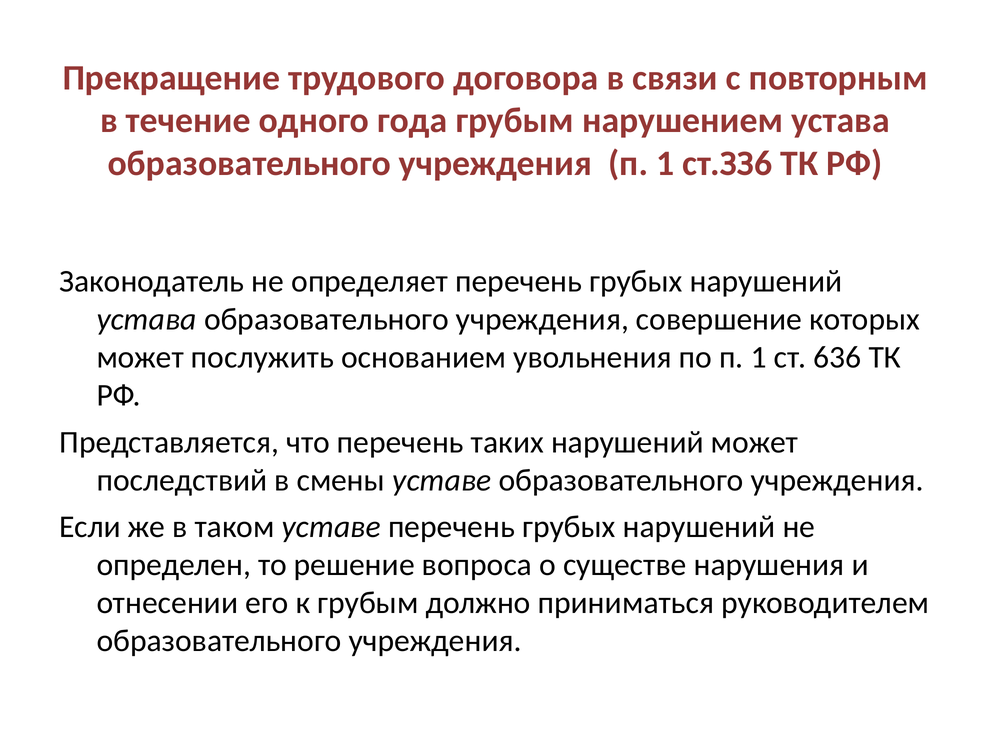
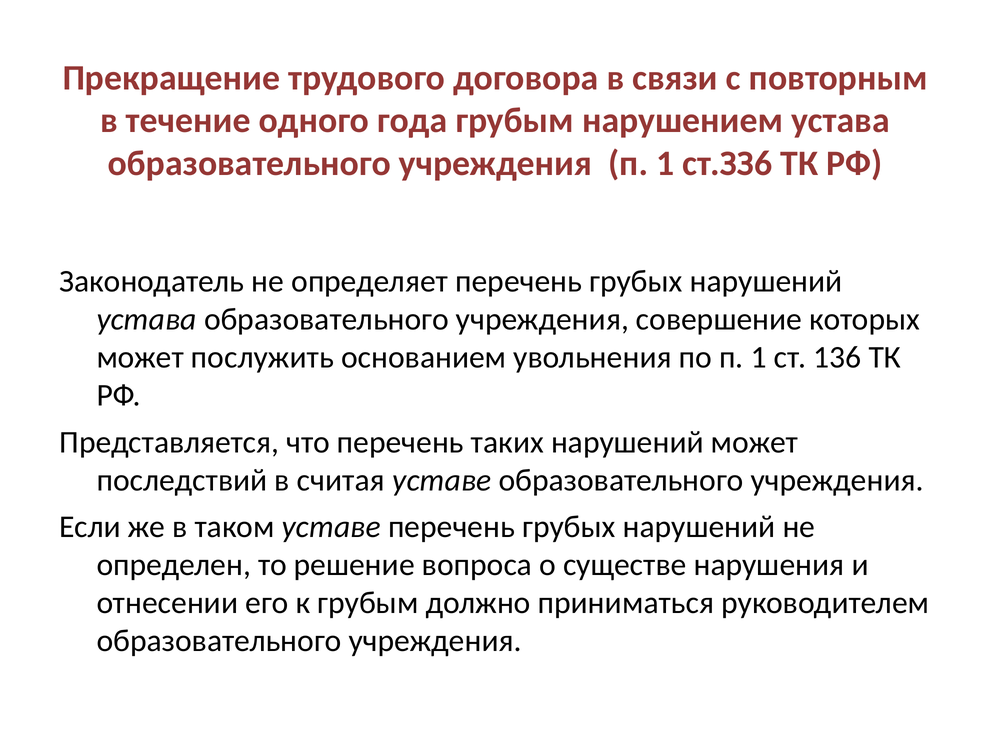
636: 636 -> 136
смены: смены -> считая
